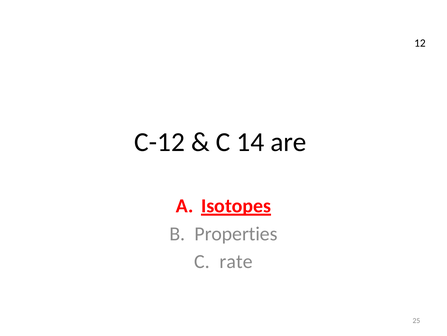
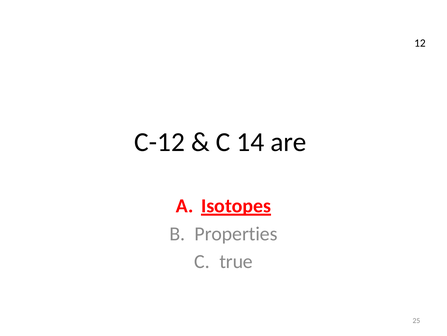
rate: rate -> true
